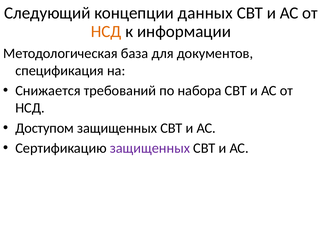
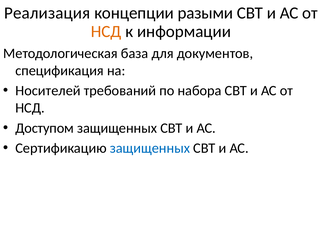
Следующий: Следующий -> Реализация
данных: данных -> разыми
Снижается: Снижается -> Носителей
защищенных at (150, 148) colour: purple -> blue
